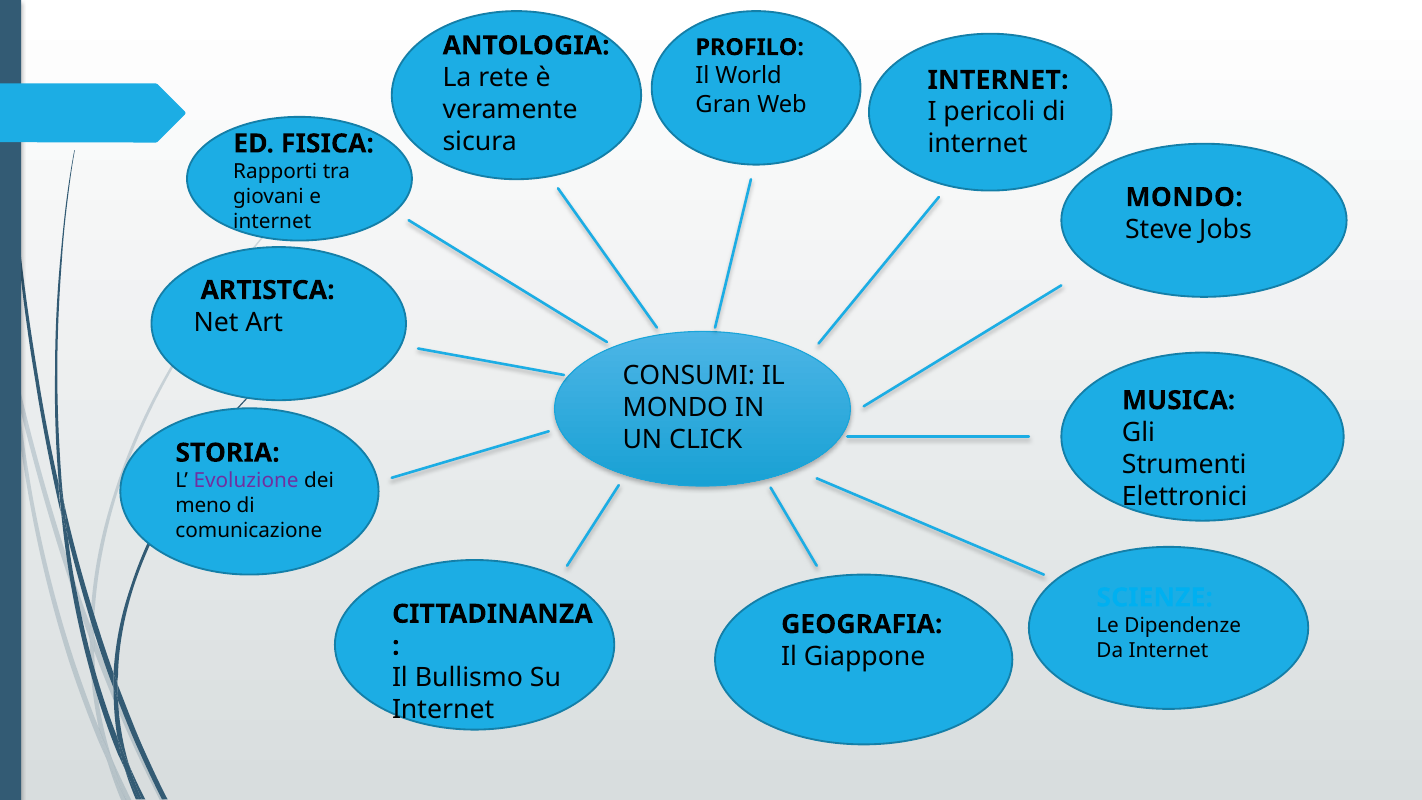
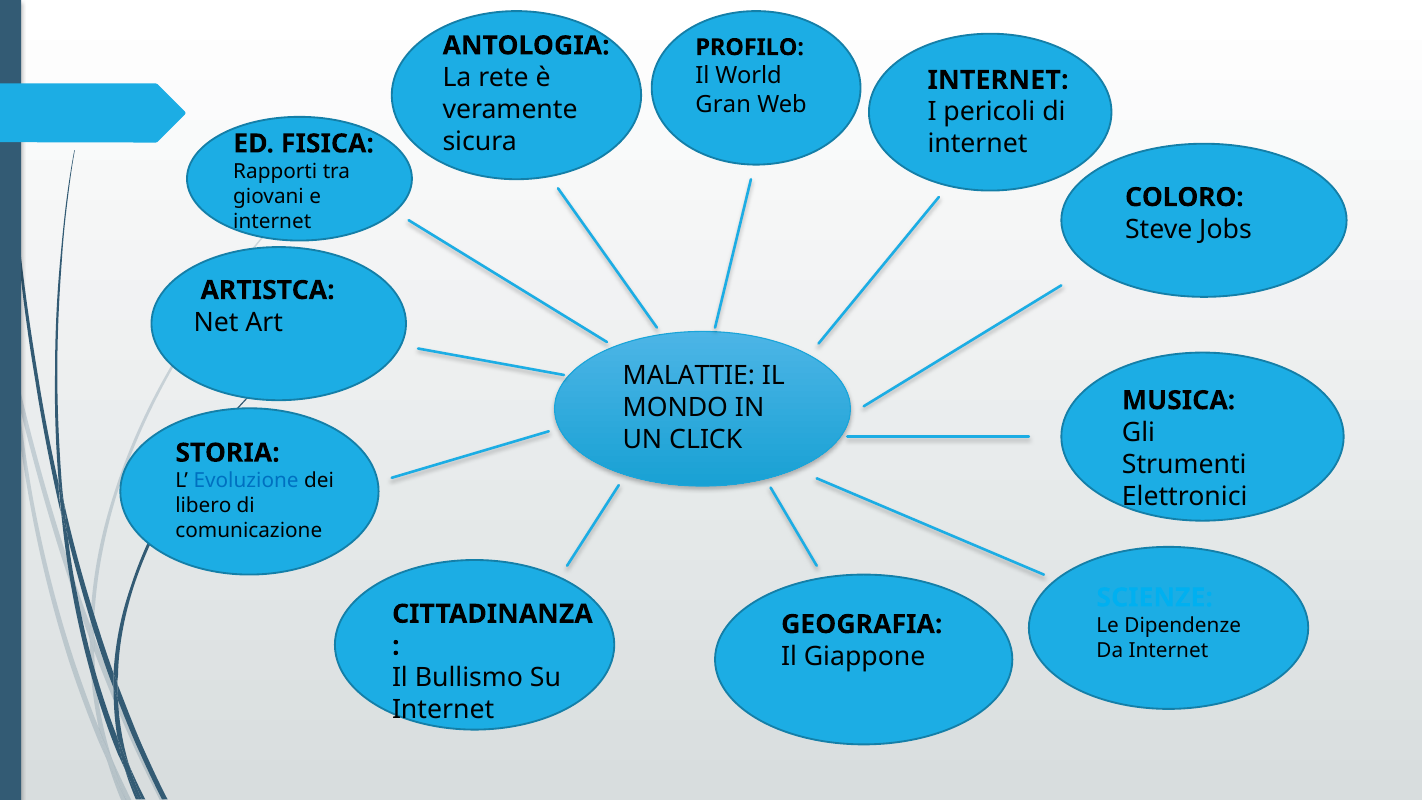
MONDO at (1184, 197): MONDO -> COLORO
CONSUMI: CONSUMI -> MALATTIE
Evoluzione colour: purple -> blue
meno: meno -> libero
